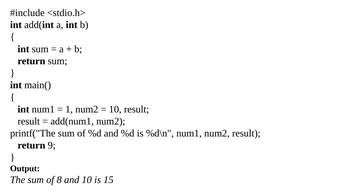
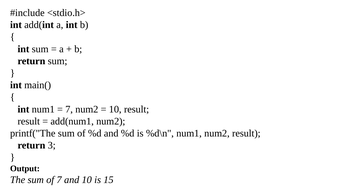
1 at (69, 109): 1 -> 7
9: 9 -> 3
of 8: 8 -> 7
